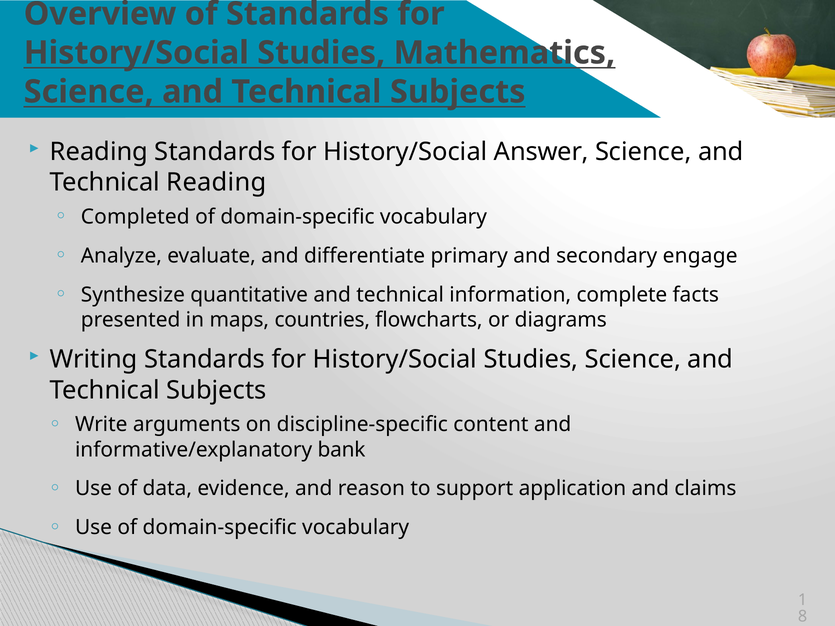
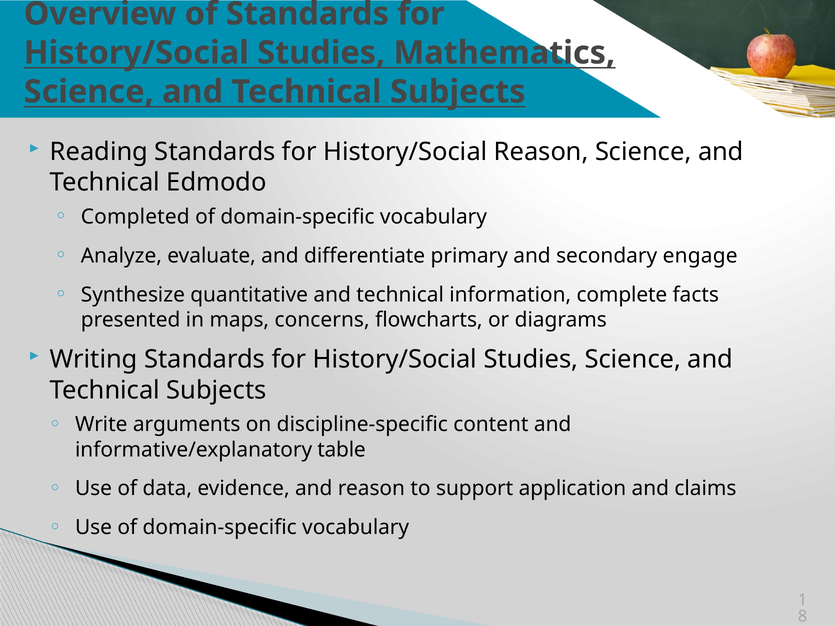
History/Social Answer: Answer -> Reason
Technical Reading: Reading -> Edmodo
countries: countries -> concerns
bank: bank -> table
